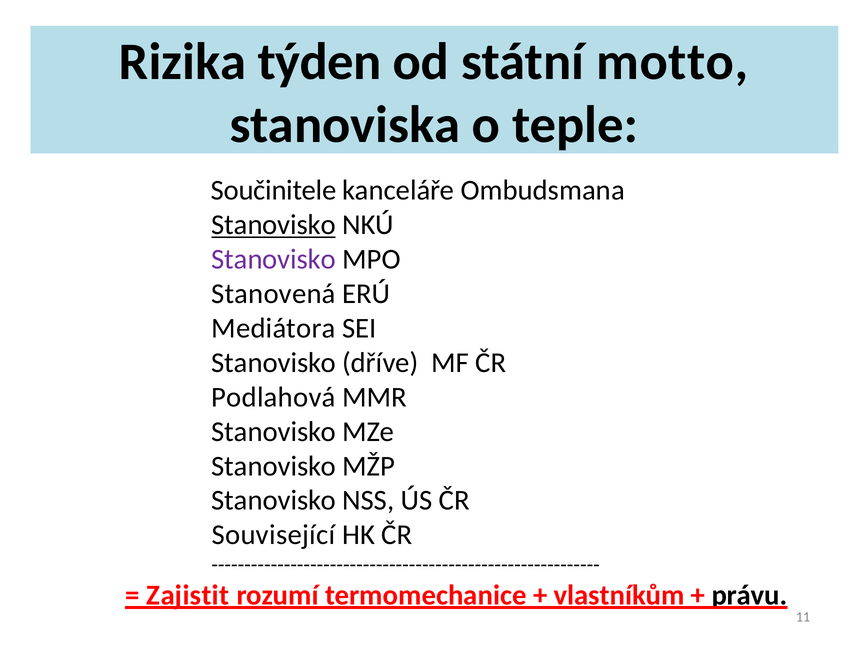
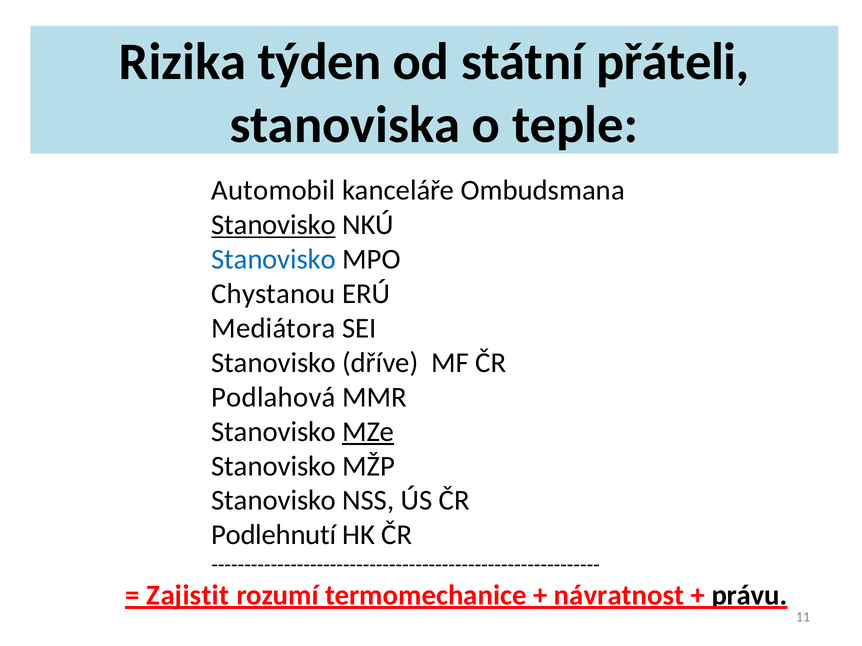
motto: motto -> přáteli
Součinitele: Součinitele -> Automobil
Stanovisko at (274, 260) colour: purple -> blue
Stanovená: Stanovená -> Chystanou
MZe underline: none -> present
Související: Související -> Podlehnutí
vlastníkům: vlastníkům -> návratnost
